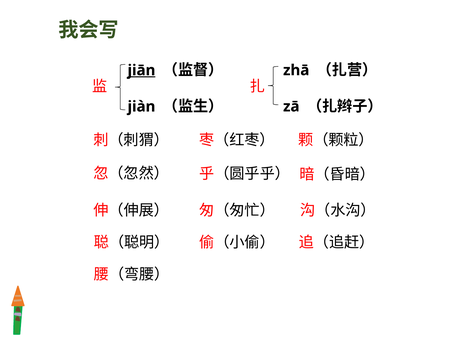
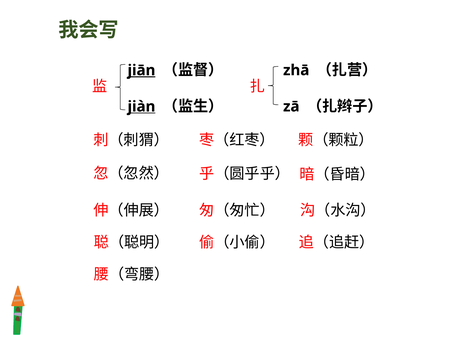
jiàn underline: none -> present
